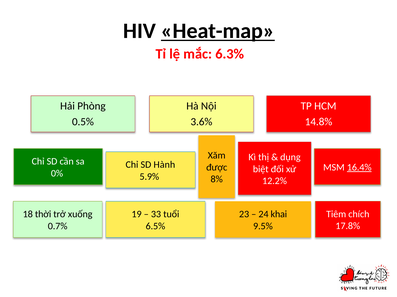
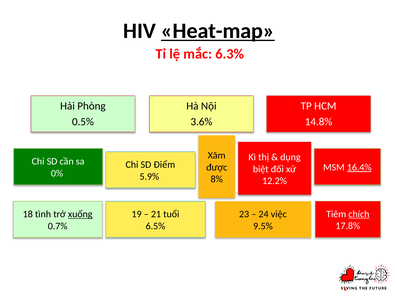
Hành: Hành -> Điểm
chích underline: none -> present
thời: thời -> tình
xuống underline: none -> present
33: 33 -> 21
khai: khai -> việc
